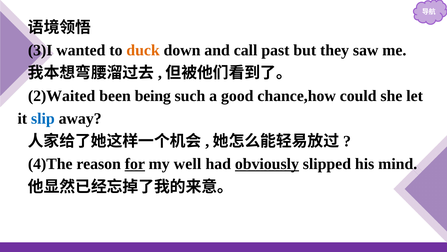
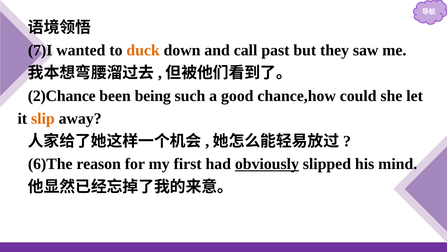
3)I: 3)I -> 7)I
2)Waited: 2)Waited -> 2)Chance
slip colour: blue -> orange
4)The: 4)The -> 6)The
for underline: present -> none
well: well -> first
